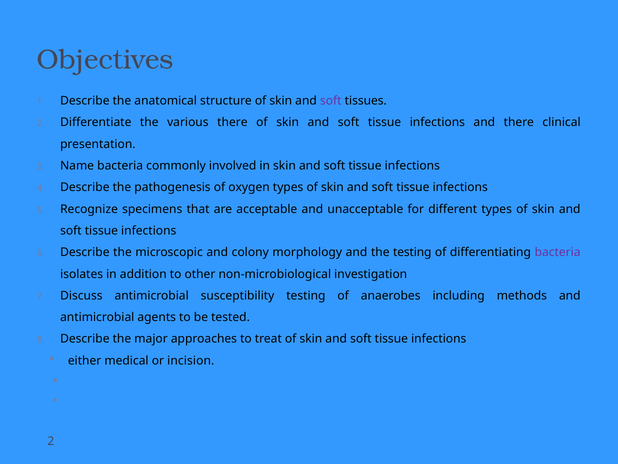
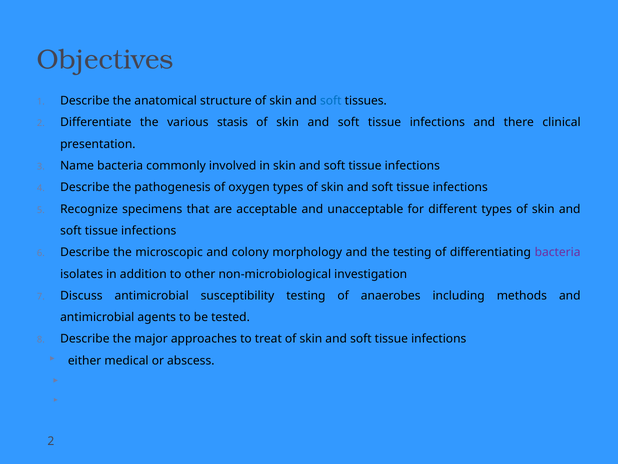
soft at (331, 101) colour: purple -> blue
various there: there -> stasis
incision: incision -> abscess
